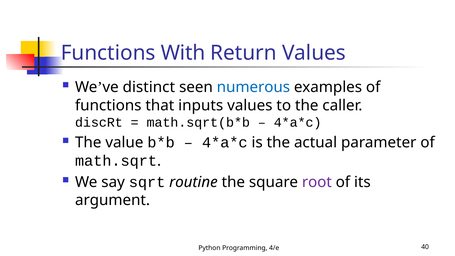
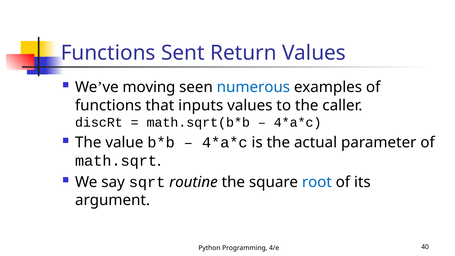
With: With -> Sent
distinct: distinct -> moving
root colour: purple -> blue
